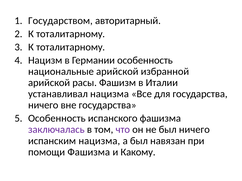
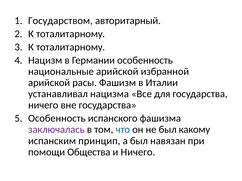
что colour: purple -> blue
был ничего: ничего -> какому
испанским нацизма: нацизма -> принцип
помощи Фашизма: Фашизма -> Общества
и Какому: Какому -> Ничего
